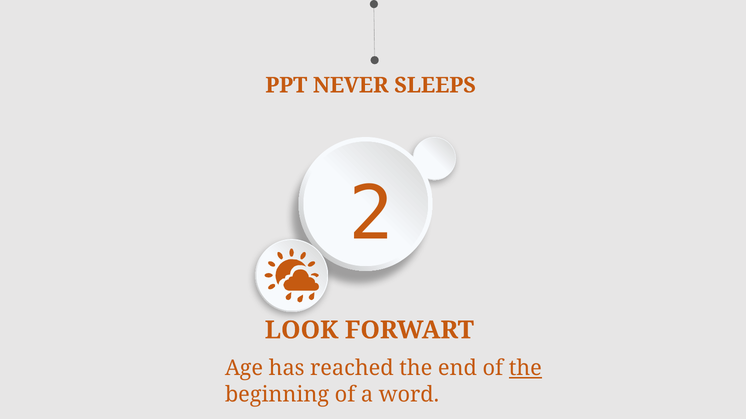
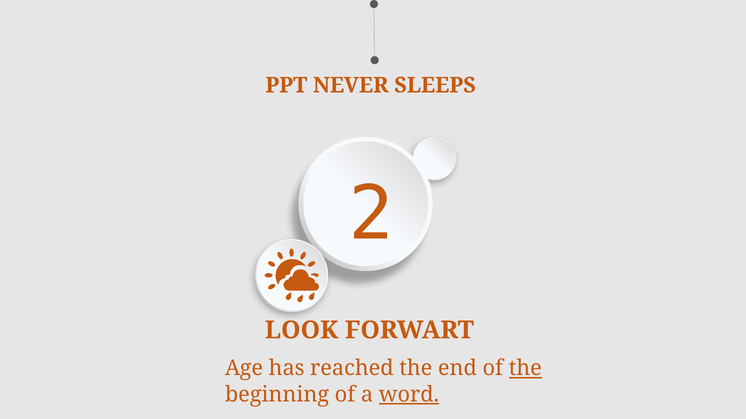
word underline: none -> present
